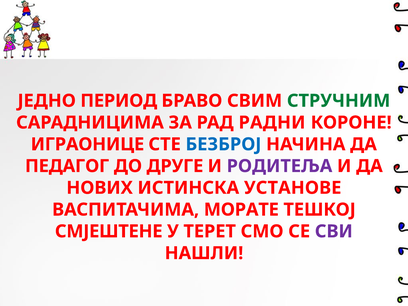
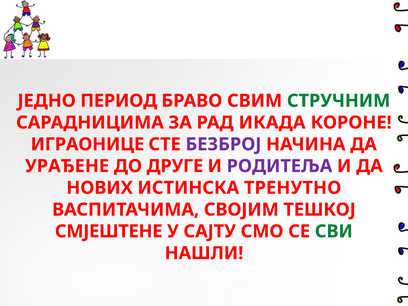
РАДНИ: РАДНИ -> ИКАДА
БЕЗБРОЈ colour: blue -> purple
ПЕДАГОГ: ПЕДАГОГ -> УРАЂЕНЕ
УСТАНОВЕ: УСТАНОВЕ -> ТРЕНУТНО
МОРАТЕ: МОРАТЕ -> СВОЈИМ
ТЕРЕТ: ТЕРЕТ -> САЈТУ
СВИ colour: purple -> green
